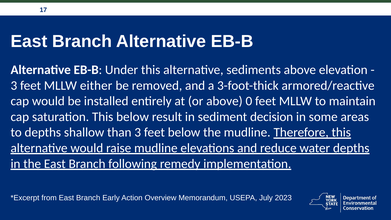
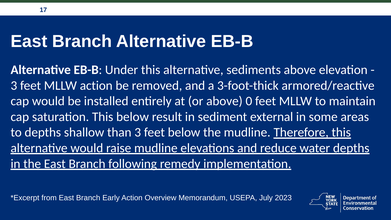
MLLW either: either -> action
decision: decision -> external
